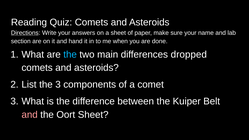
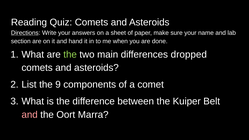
the at (70, 54) colour: light blue -> light green
the 3: 3 -> 9
Oort Sheet: Sheet -> Marra
